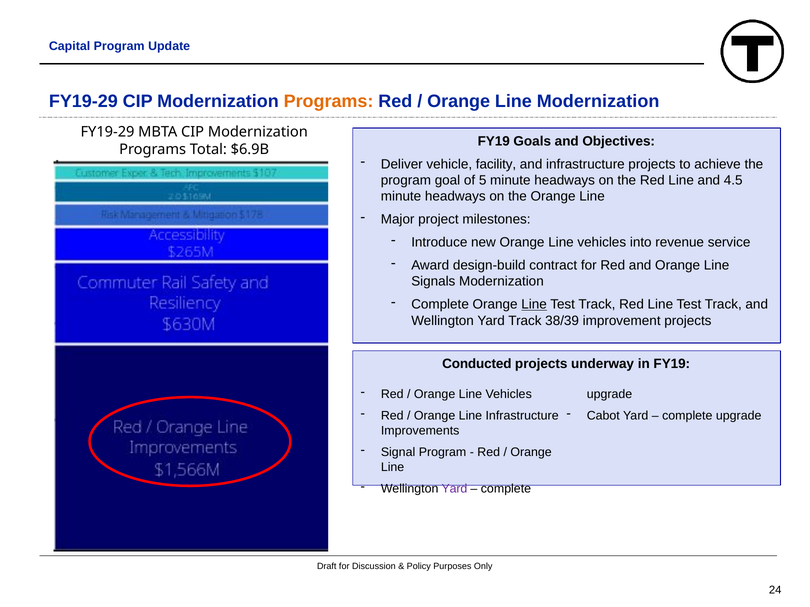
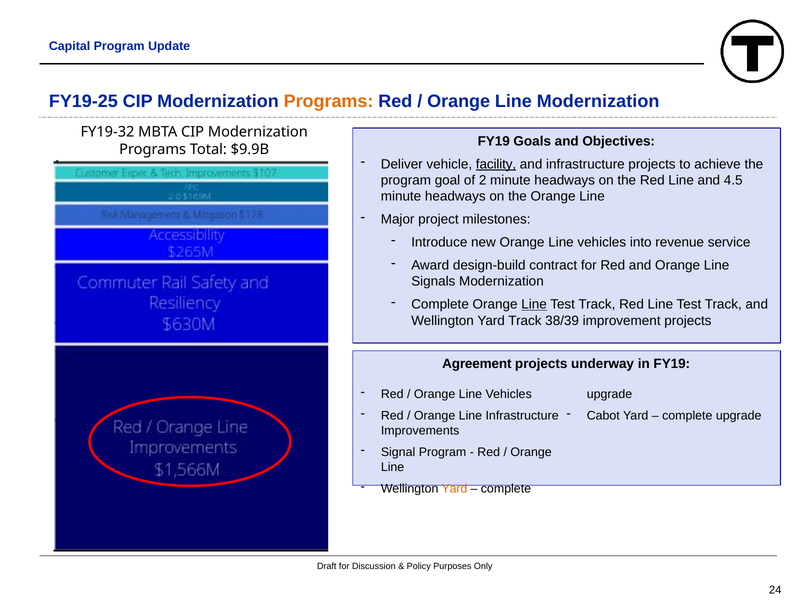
FY19-29 at (83, 101): FY19-29 -> FY19-25
FY19-29 at (108, 132): FY19-29 -> FY19-32
$6.9B: $6.9B -> $9.9B
facility underline: none -> present
5: 5 -> 2
Conducted: Conducted -> Agreement
Yard at (454, 489) colour: purple -> orange
